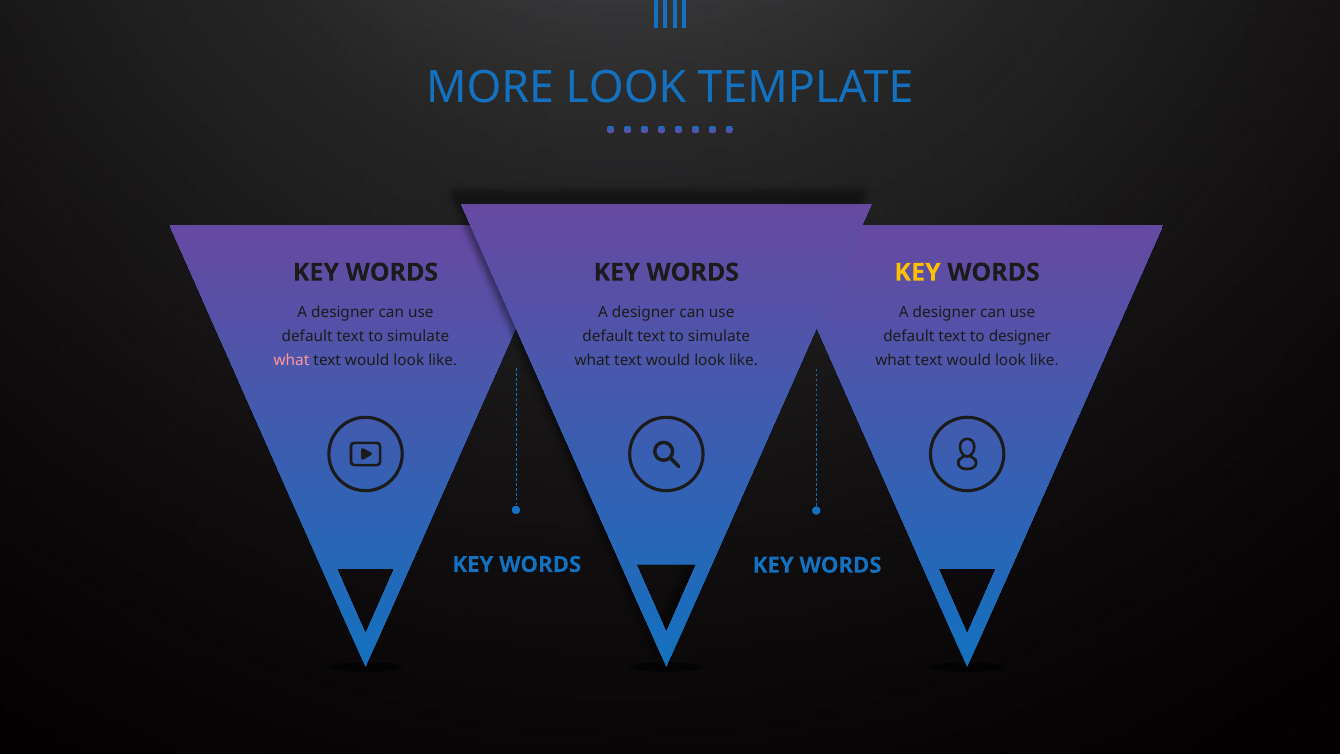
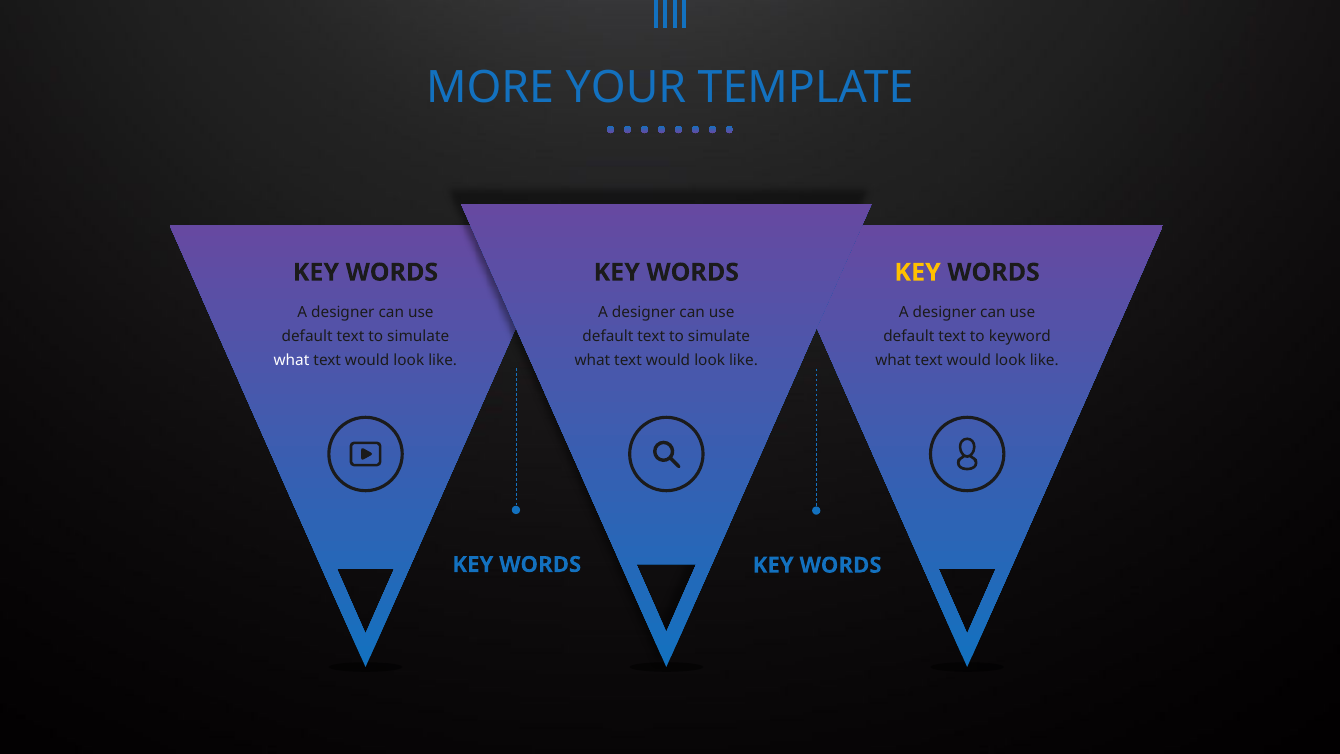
MORE LOOK: LOOK -> YOUR
to designer: designer -> keyword
what at (292, 360) colour: pink -> white
